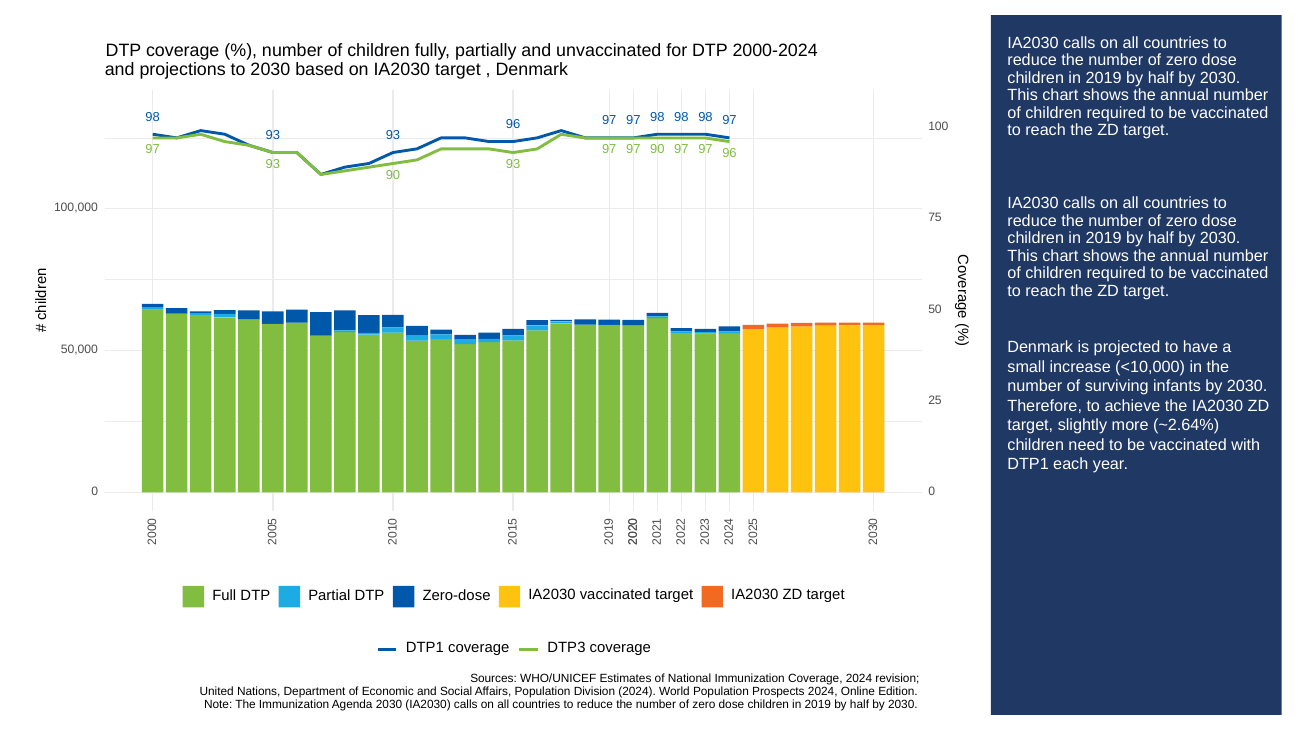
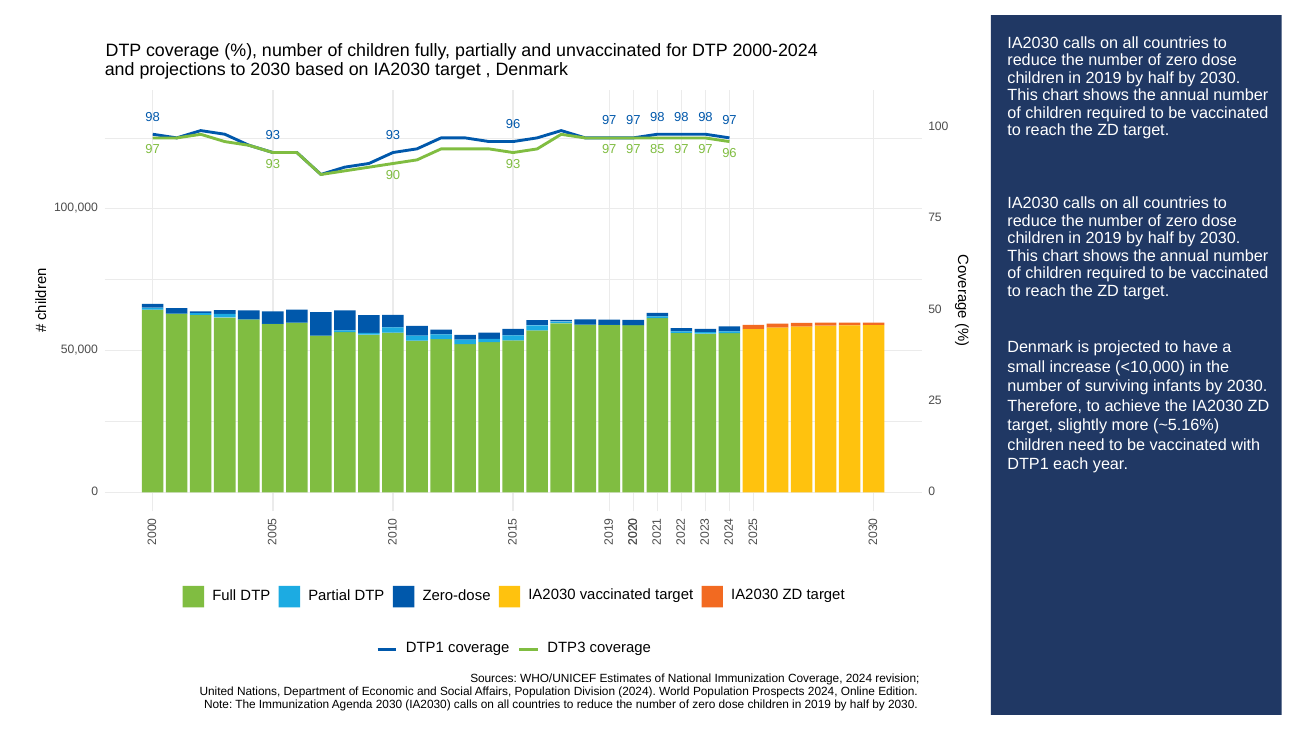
97 90: 90 -> 85
~2.64%: ~2.64% -> ~5.16%
